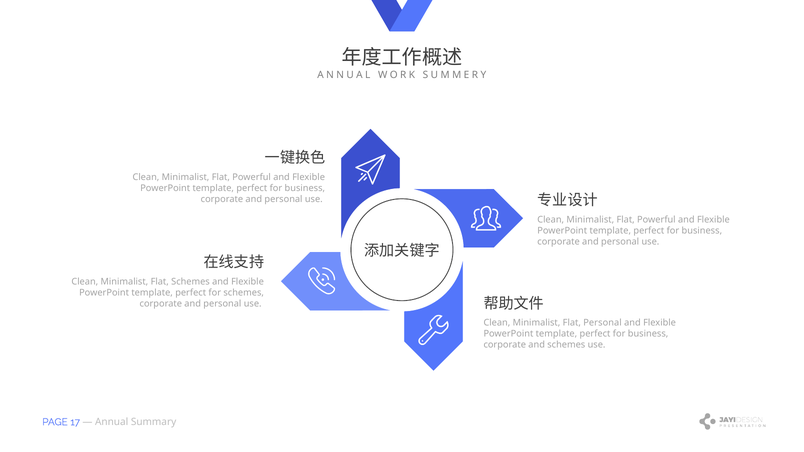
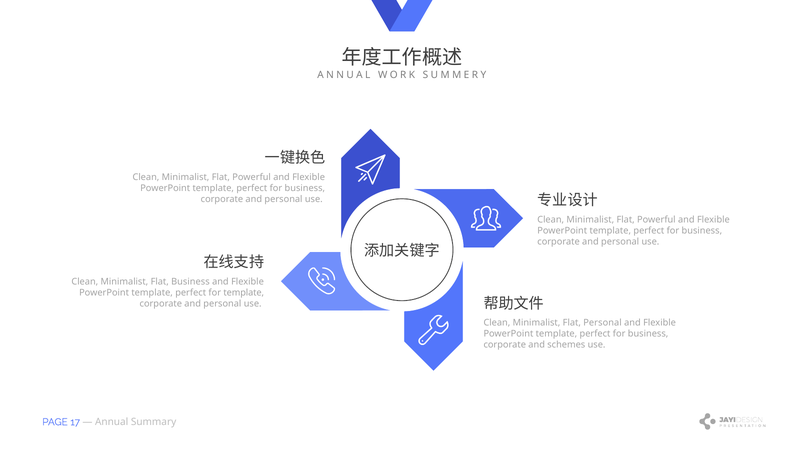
Flat Schemes: Schemes -> Business
for schemes: schemes -> template
